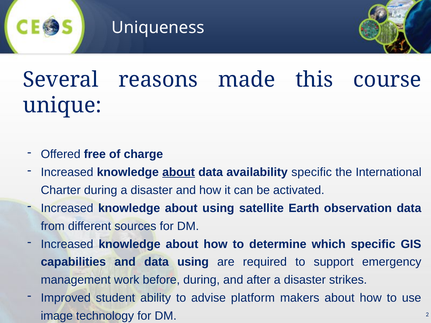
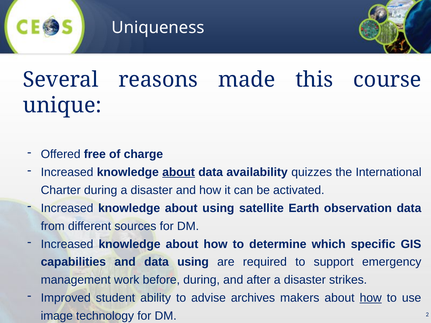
availability specific: specific -> quizzes
platform: platform -> archives
how at (371, 298) underline: none -> present
